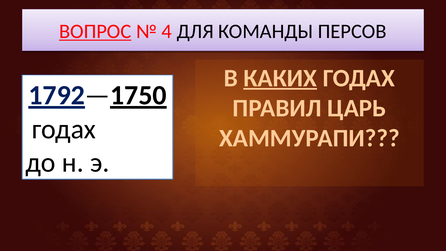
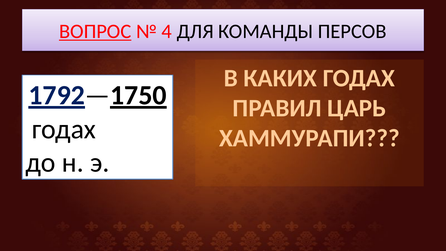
КАКИХ underline: present -> none
